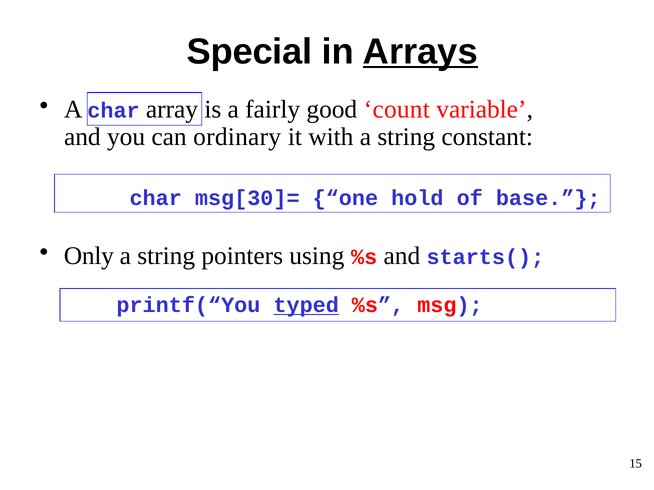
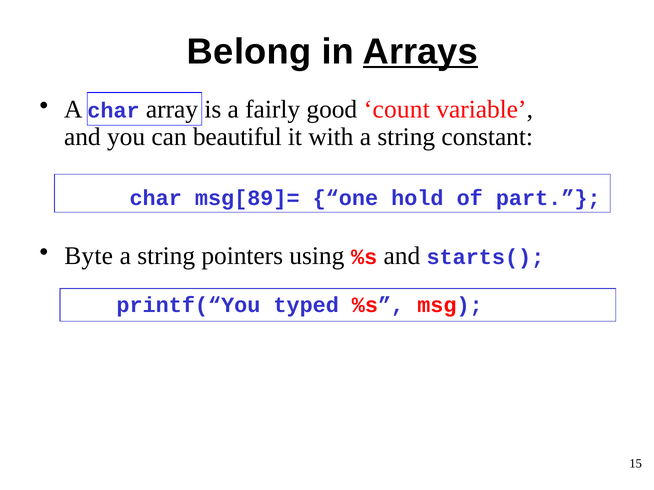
Special: Special -> Belong
ordinary: ordinary -> beautiful
msg[30]=: msg[30]= -> msg[89]=
base: base -> part
Only: Only -> Byte
typed underline: present -> none
